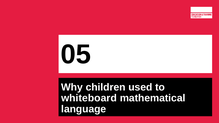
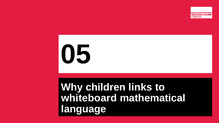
used: used -> links
